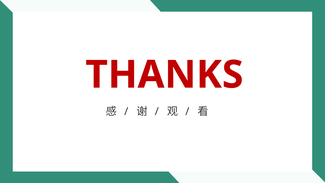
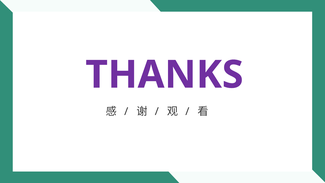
THANKS colour: red -> purple
